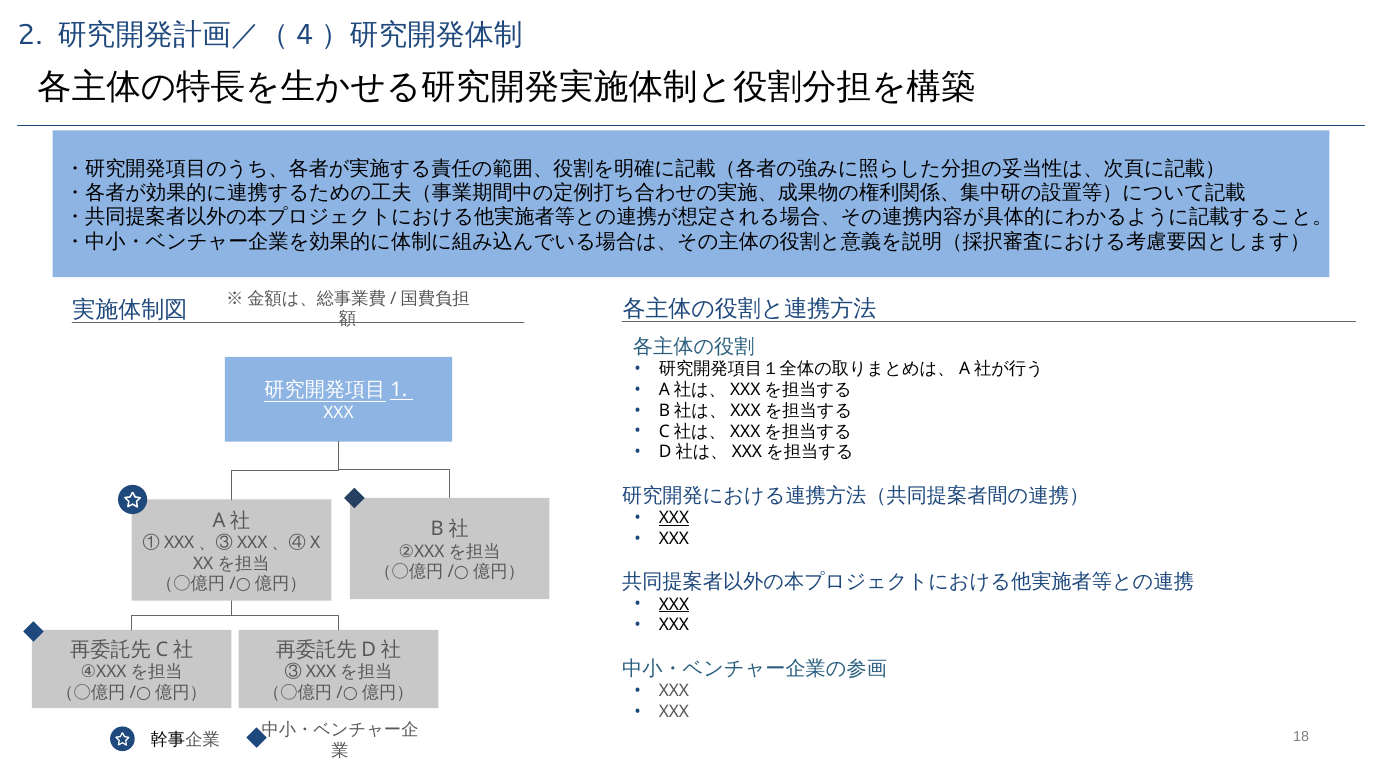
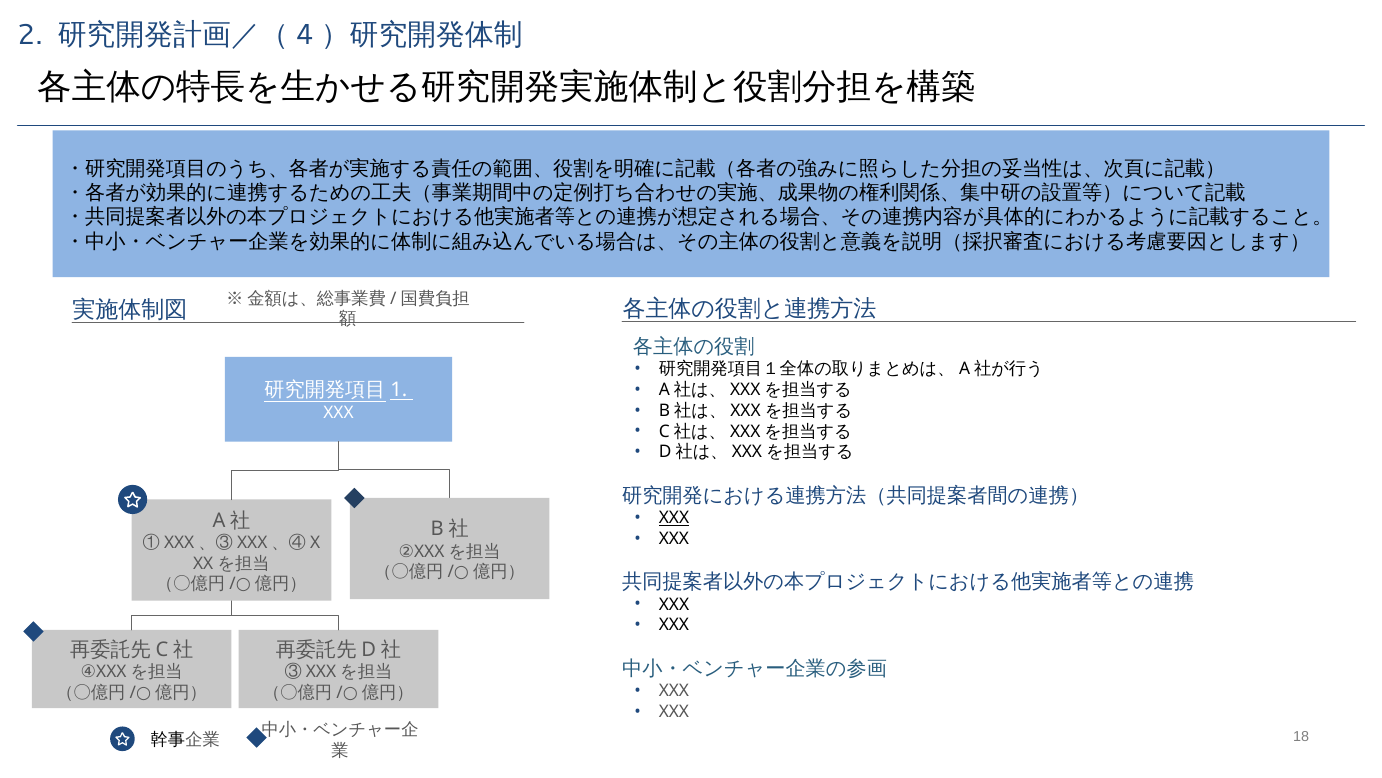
XXX at (674, 604) underline: present -> none
